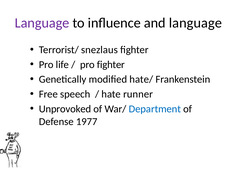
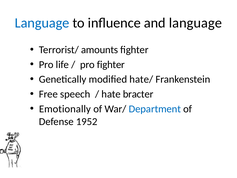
Language at (42, 23) colour: purple -> blue
snezlaus: snezlaus -> amounts
runner: runner -> bracter
Unprovoked: Unprovoked -> Emotionally
1977: 1977 -> 1952
